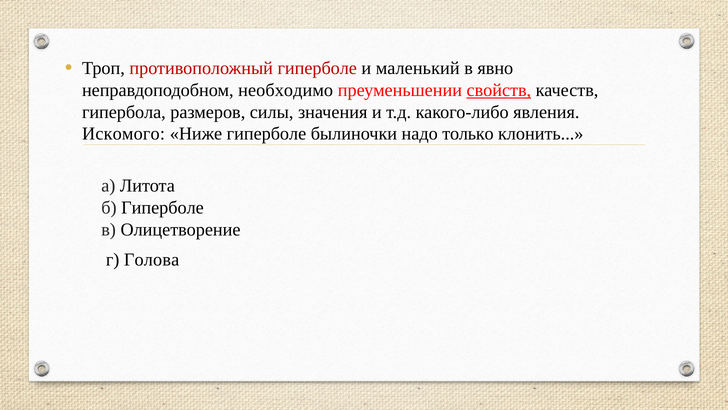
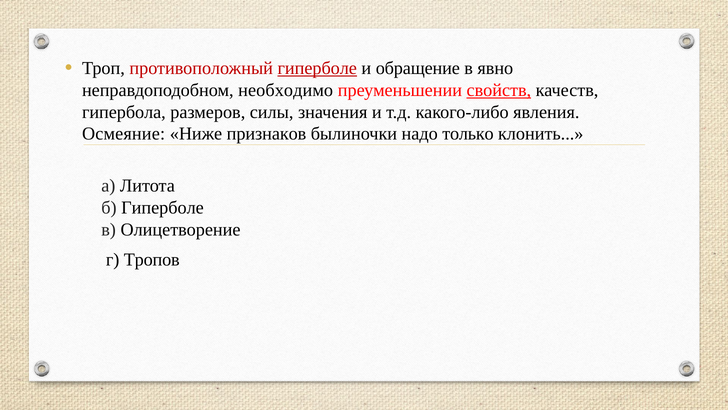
гиперболе at (317, 68) underline: none -> present
маленький: маленький -> обращение
Искомого: Искомого -> Осмеяние
Ниже гиперболе: гиперболе -> признаков
Голова: Голова -> Тропов
